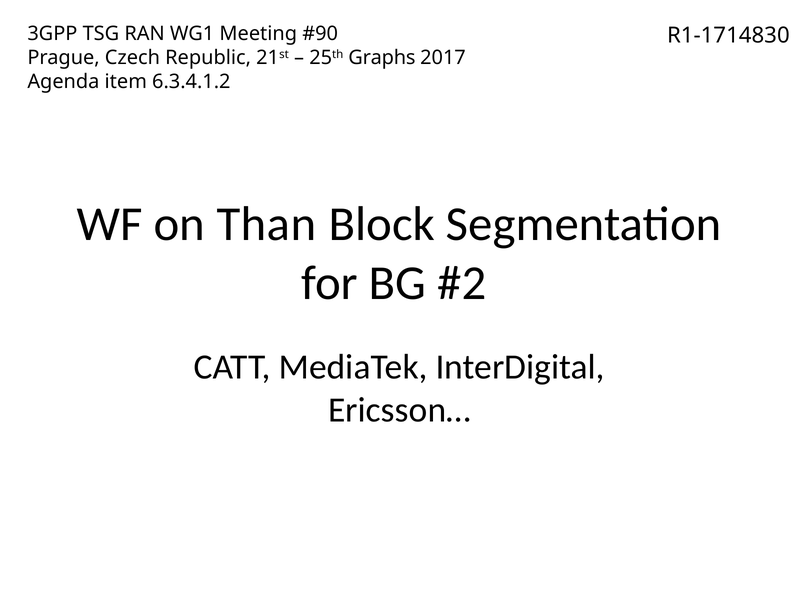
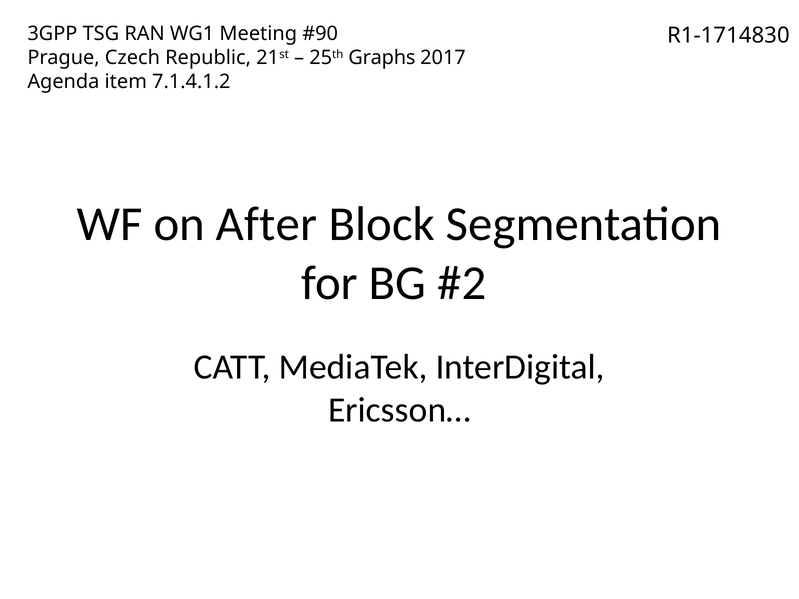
6.3.4.1.2: 6.3.4.1.2 -> 7.1.4.1.2
Than: Than -> After
